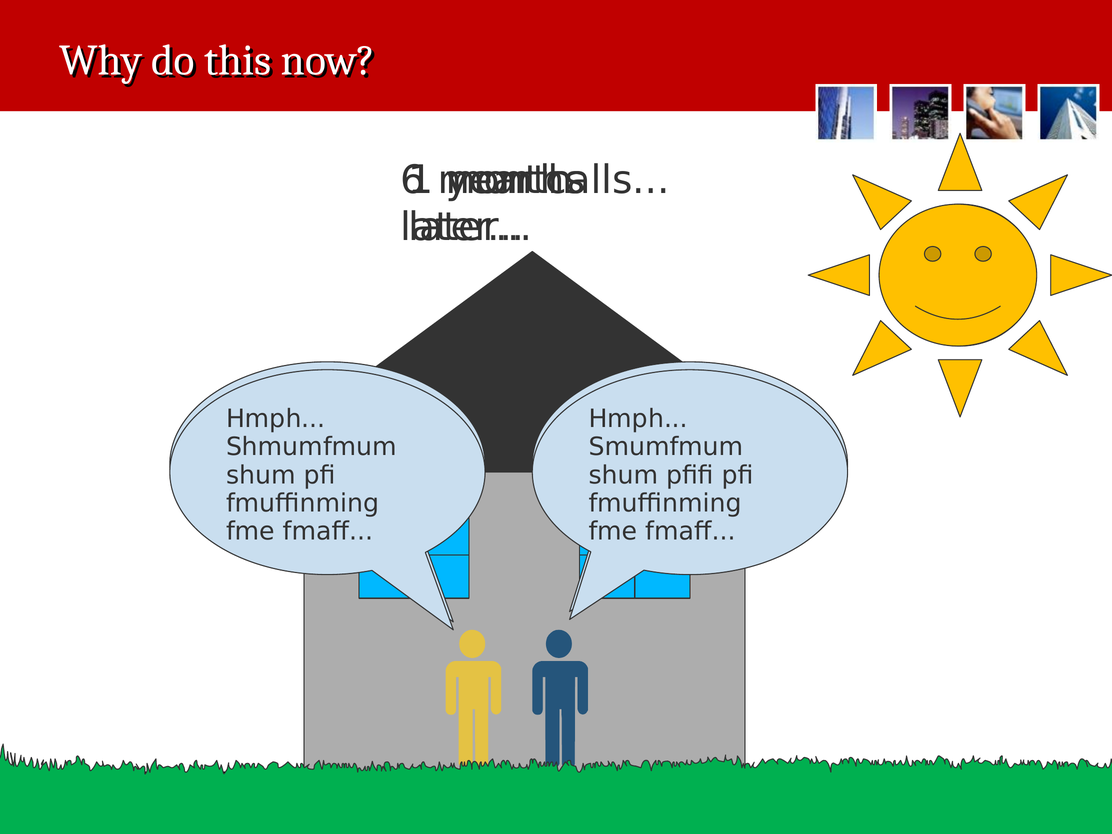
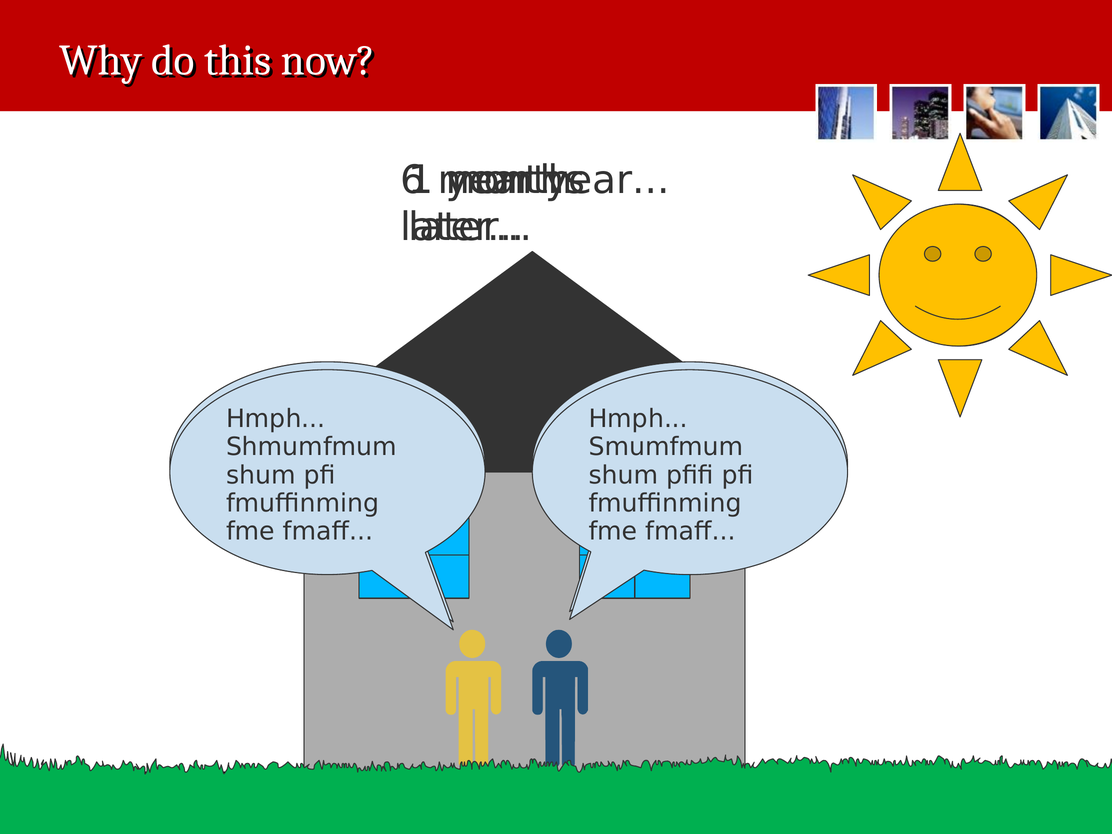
calls at (607, 180): calls -> year
